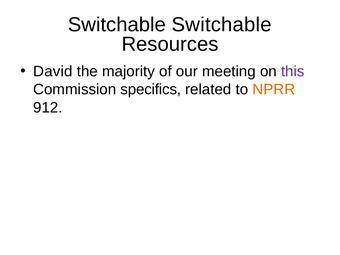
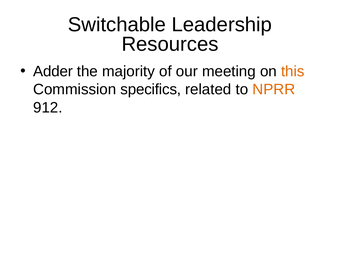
Switchable Switchable: Switchable -> Leadership
David: David -> Adder
this colour: purple -> orange
